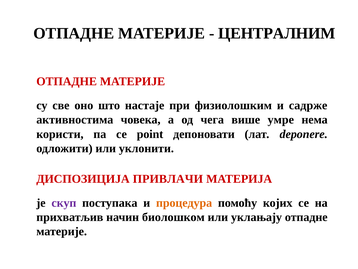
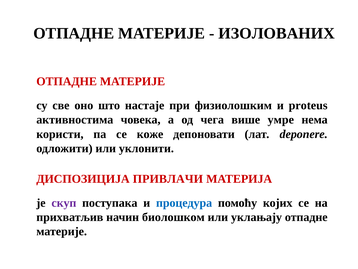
ЦЕНТРАЛНИМ: ЦЕНТРАЛНИМ -> ИЗОЛОВАНИХ
садрже: садрже -> proteus
point: point -> коже
процедура colour: orange -> blue
